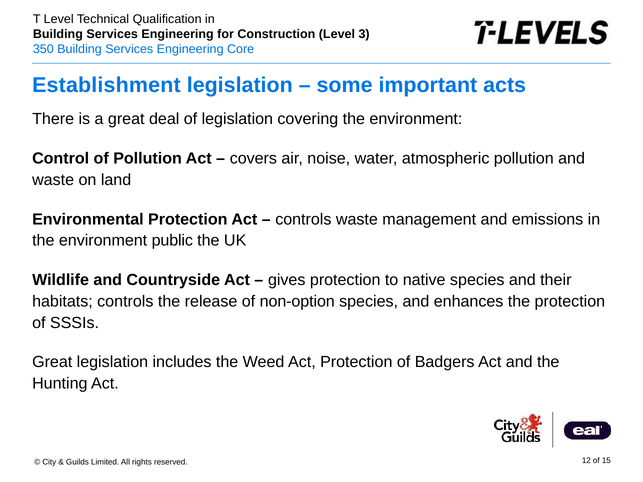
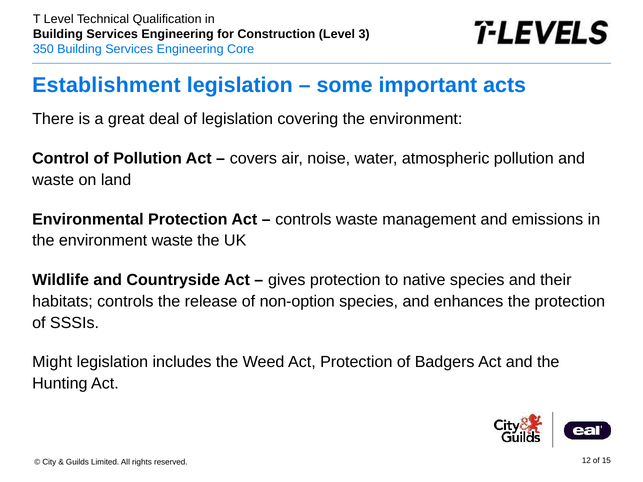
environment public: public -> waste
Great at (52, 362): Great -> Might
